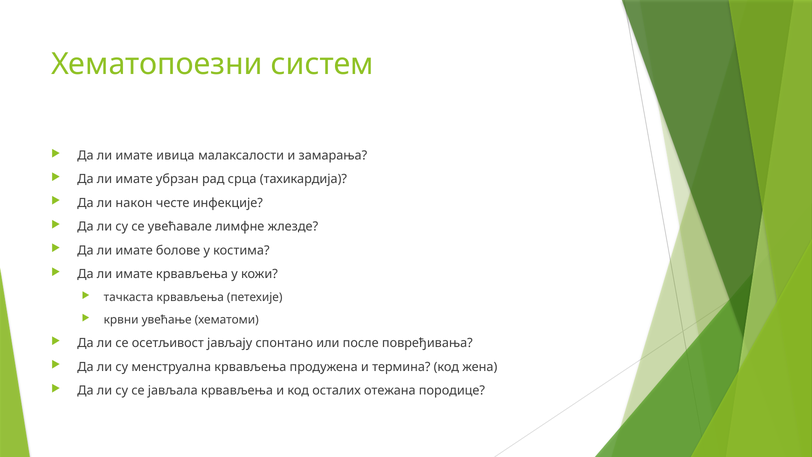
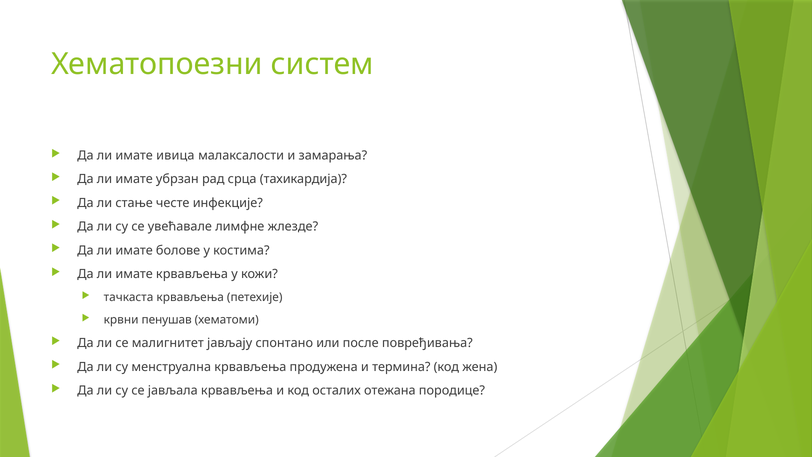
након: након -> стање
увећање: увећање -> пенушав
осетљивост: осетљивост -> малигнитет
